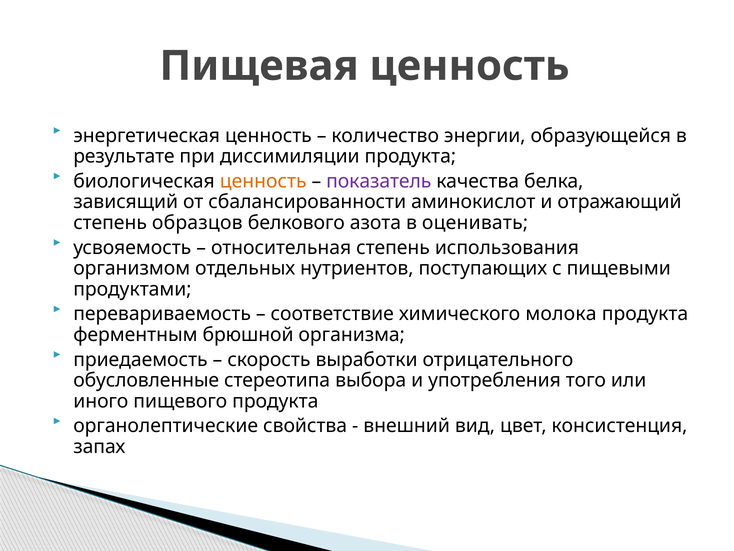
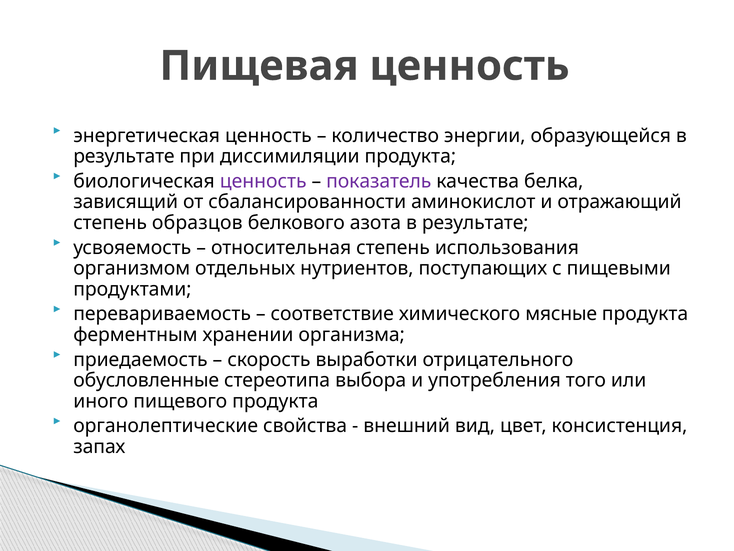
ценность at (263, 181) colour: orange -> purple
азота в оценивать: оценивать -> результате
молока: молока -> мясные
брюшной: брюшной -> хранении
